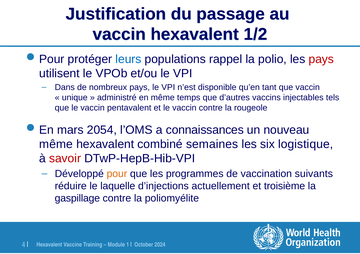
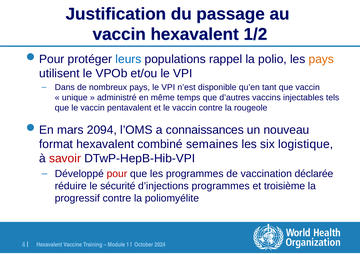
pays at (321, 59) colour: red -> orange
2054: 2054 -> 2094
même at (56, 144): même -> format
pour colour: orange -> red
suivants: suivants -> déclarée
laquelle: laquelle -> sécurité
d’injections actuellement: actuellement -> programmes
gaspillage: gaspillage -> progressif
